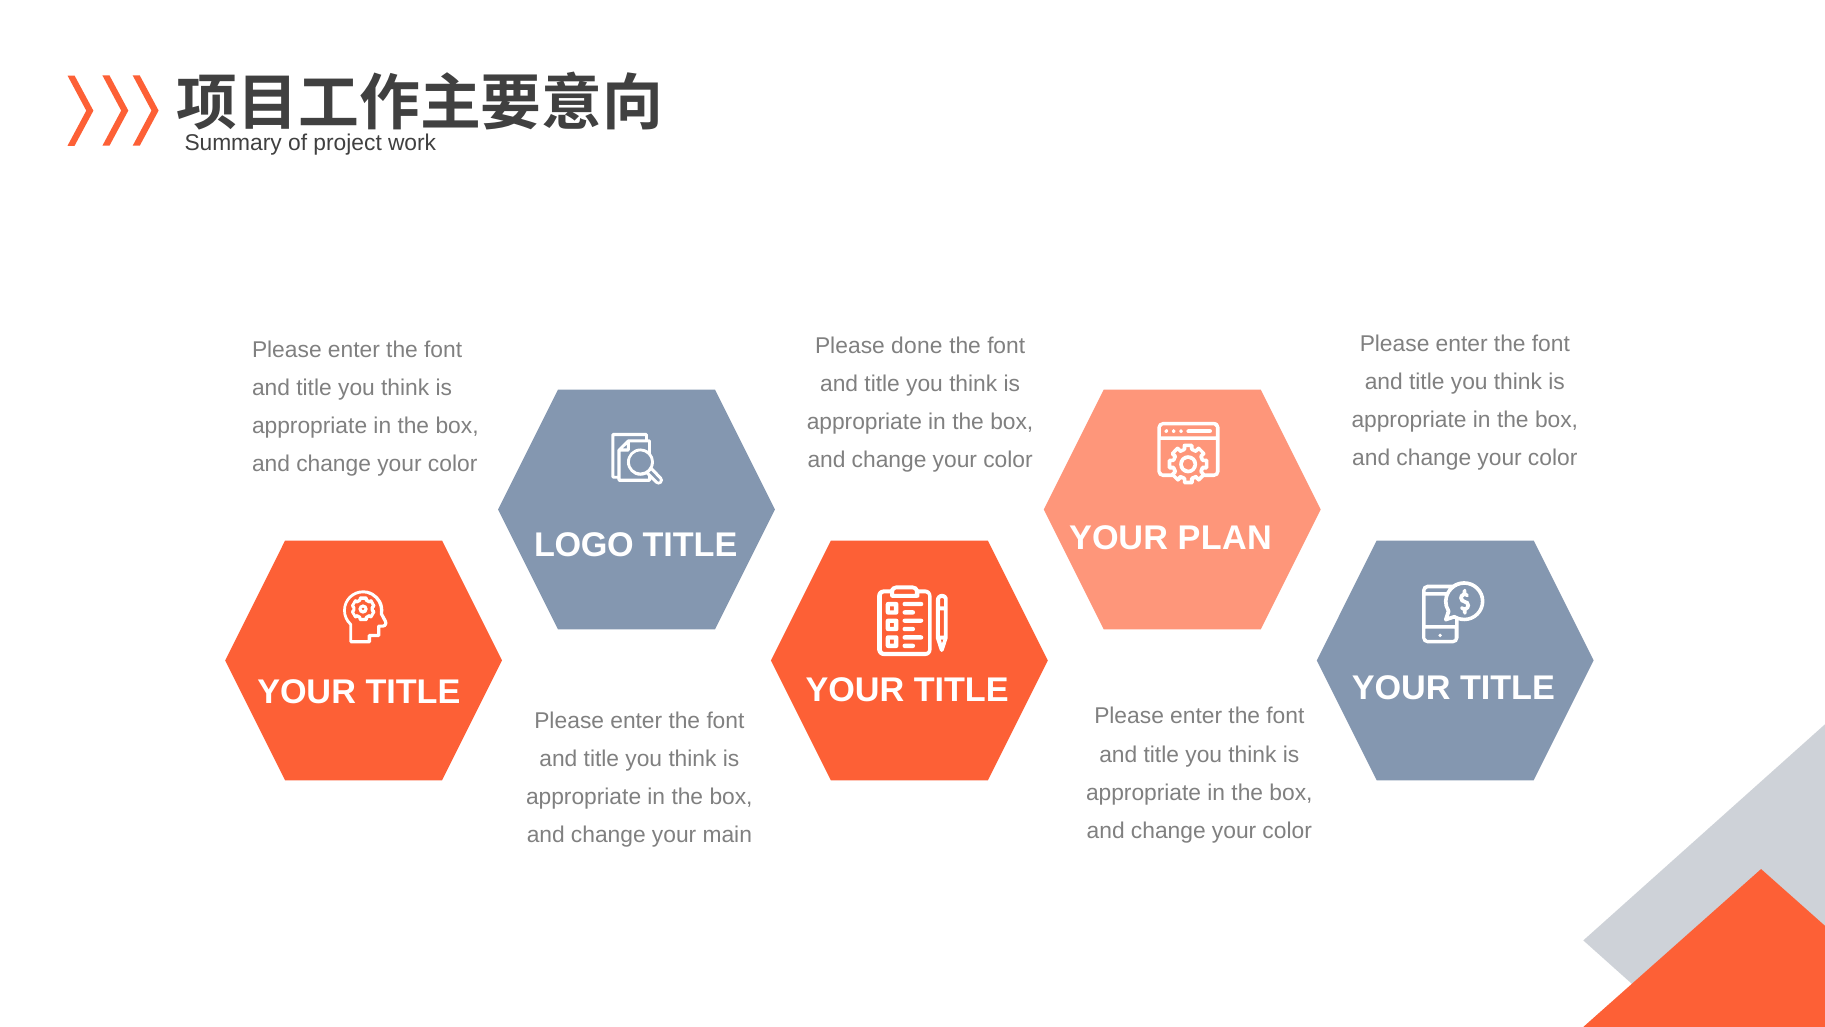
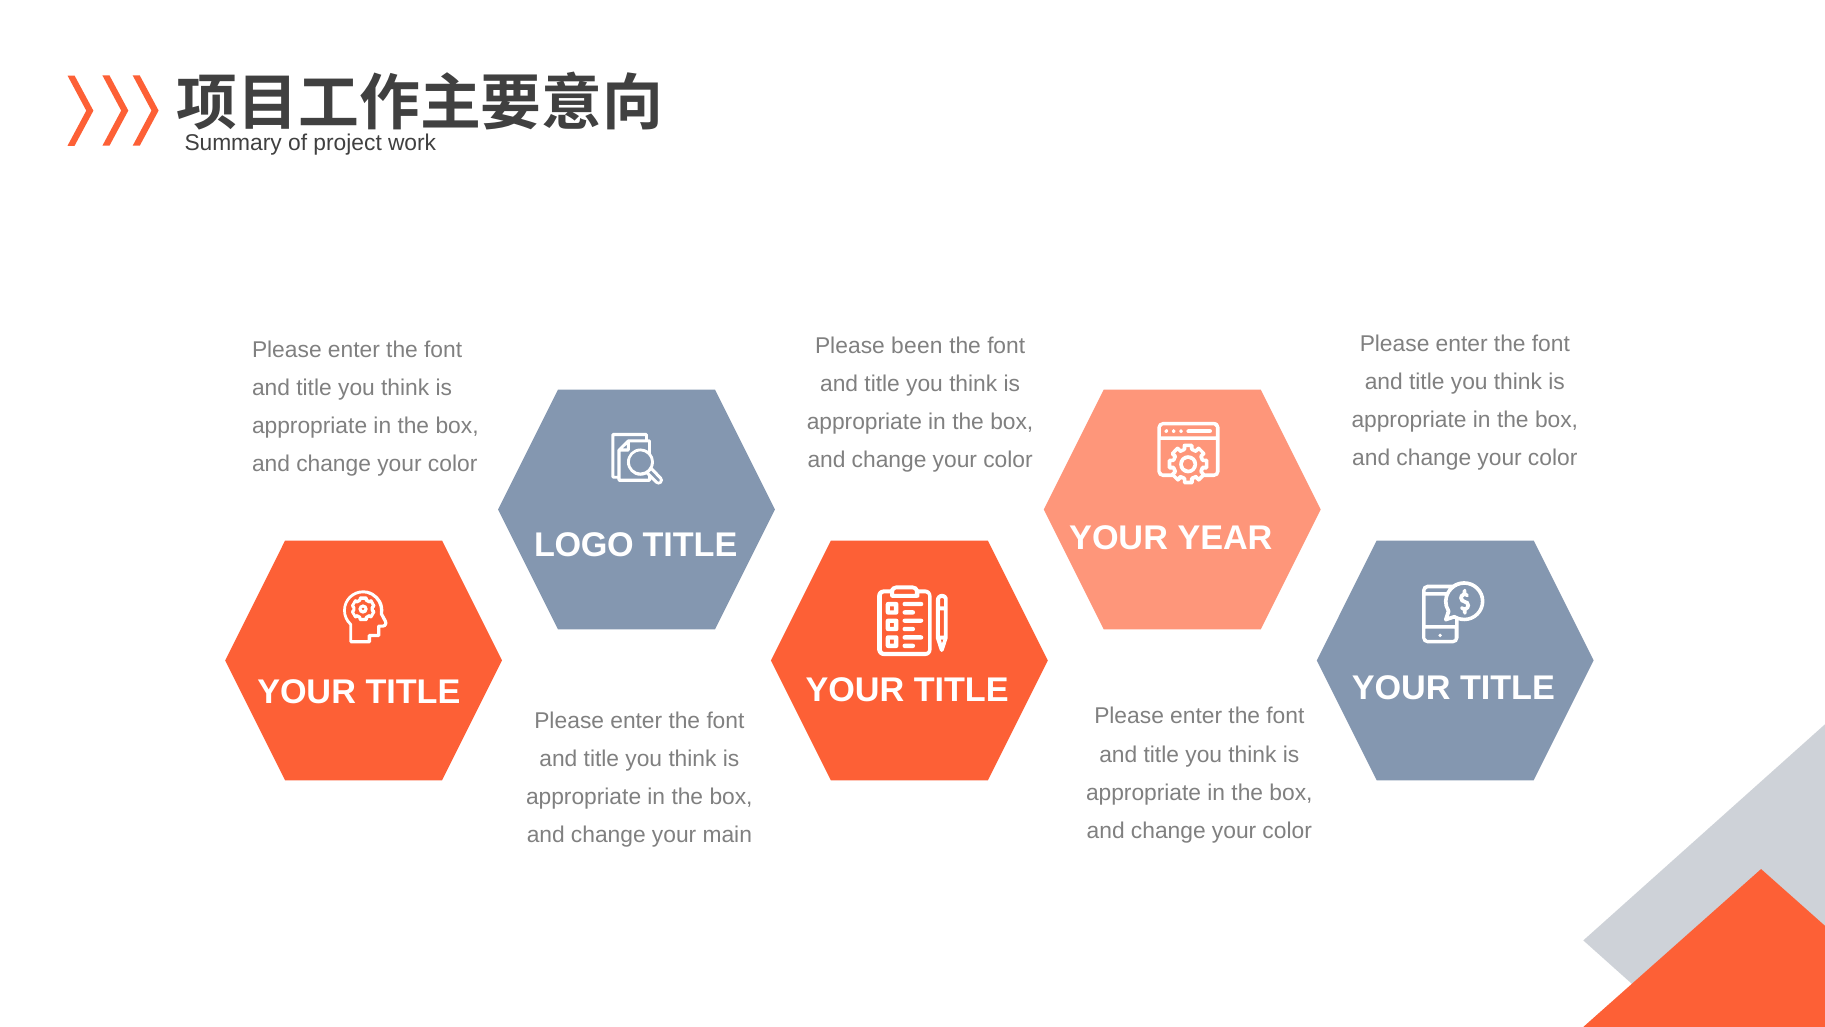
done: done -> been
PLAN: PLAN -> YEAR
